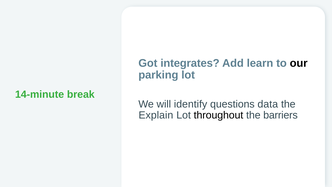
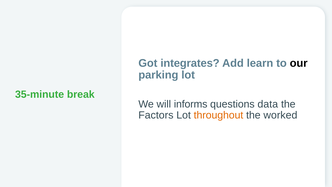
14-minute: 14-minute -> 35-minute
identify: identify -> informs
Explain: Explain -> Factors
throughout colour: black -> orange
barriers: barriers -> worked
